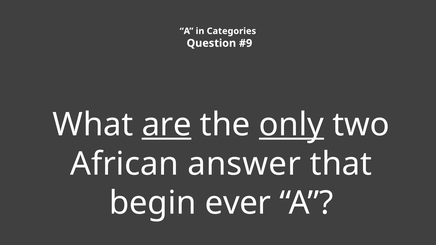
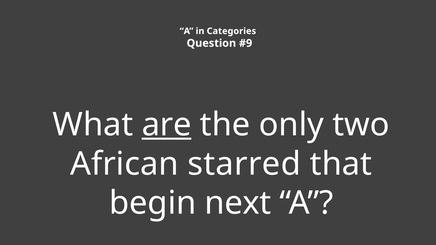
only underline: present -> none
answer: answer -> starred
ever: ever -> next
